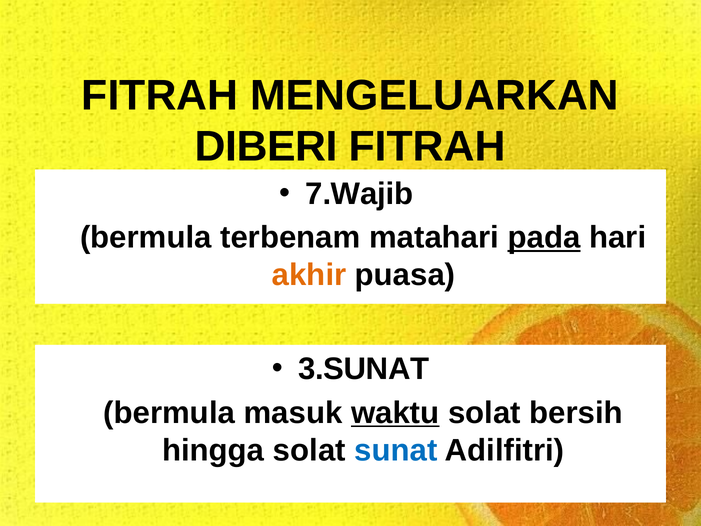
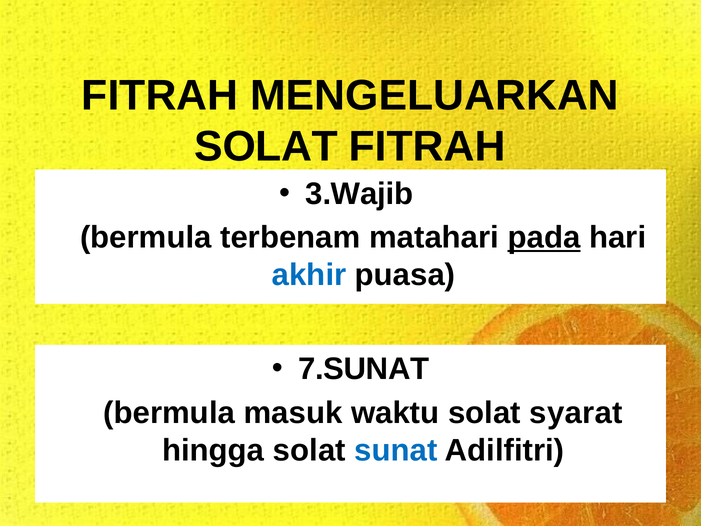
DIBERI at (266, 147): DIBERI -> SOLAT
7.Wajib: 7.Wajib -> 3.Wajib
akhir colour: orange -> blue
3.SUNAT: 3.SUNAT -> 7.SUNAT
waktu underline: present -> none
bersih: bersih -> syarat
